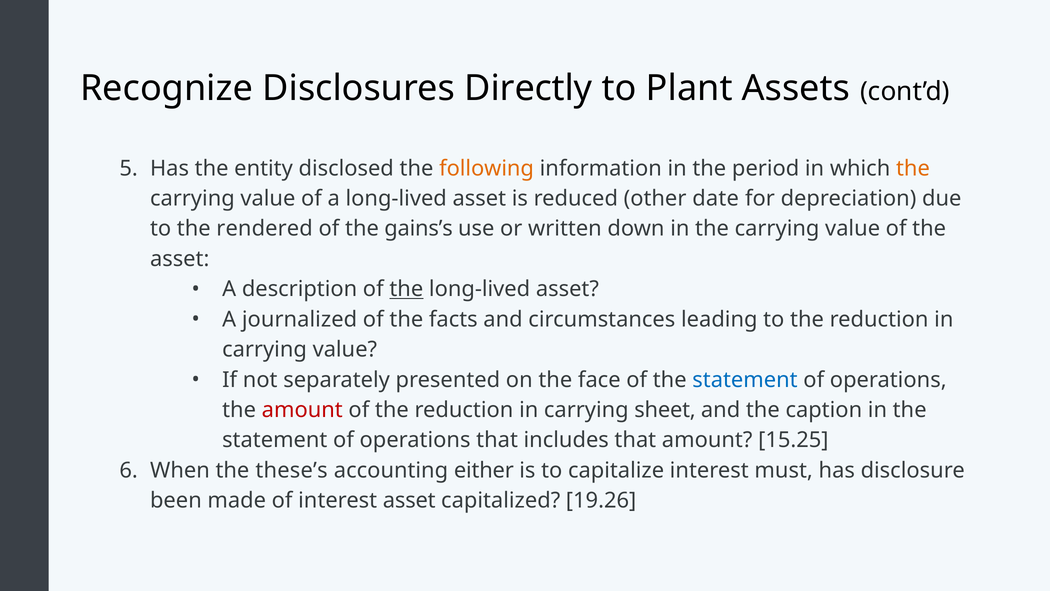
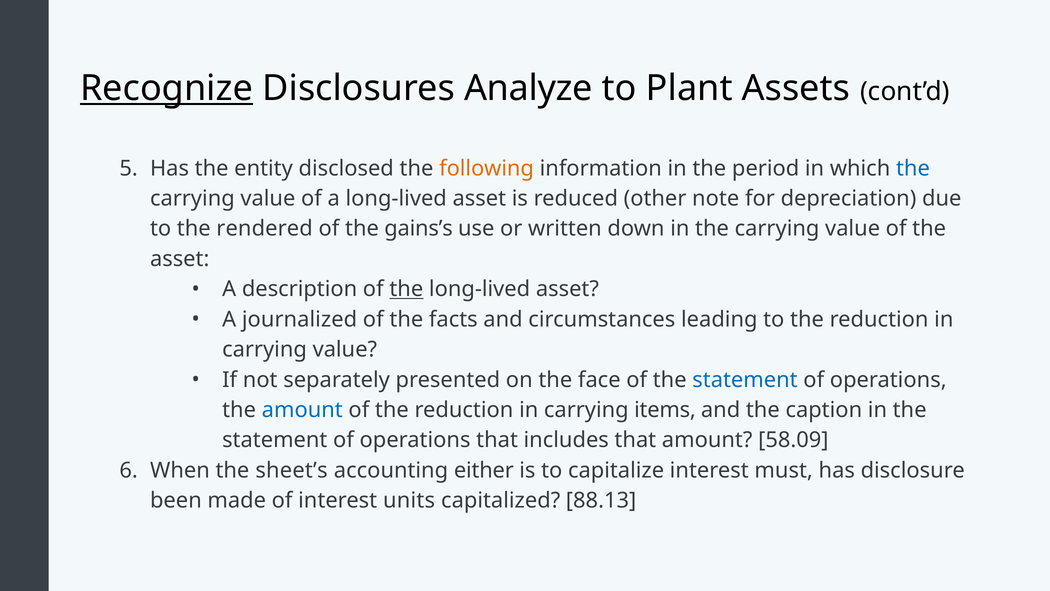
Recognize underline: none -> present
Directly: Directly -> Analyze
the at (913, 168) colour: orange -> blue
date: date -> note
amount at (302, 410) colour: red -> blue
sheet: sheet -> items
15.25: 15.25 -> 58.09
these’s: these’s -> sheet’s
interest asset: asset -> units
19.26: 19.26 -> 88.13
